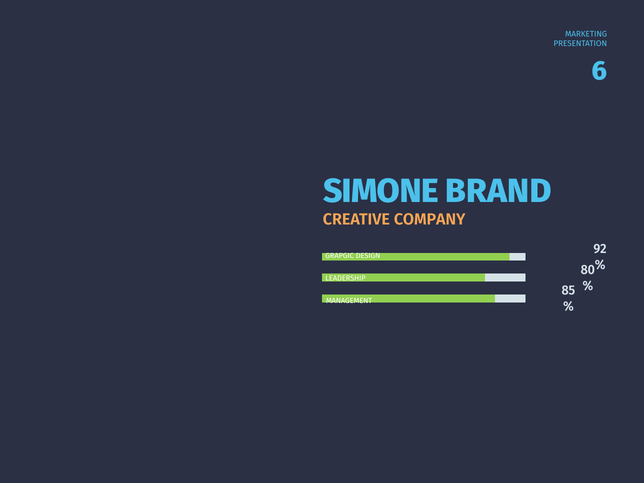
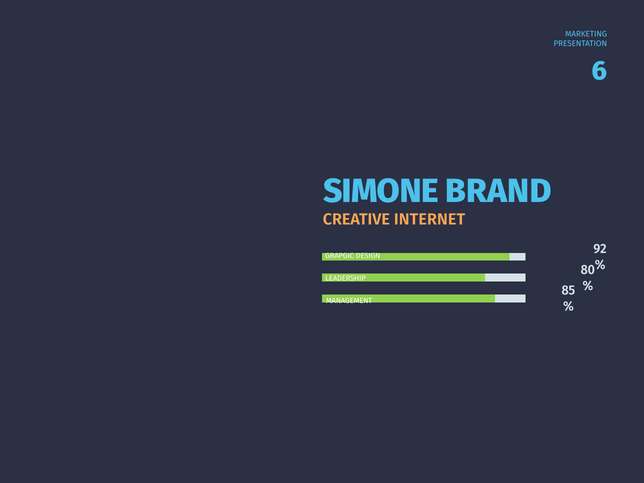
COMPANY: COMPANY -> INTERNET
